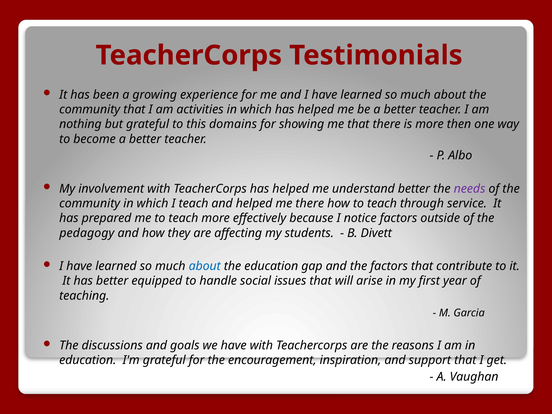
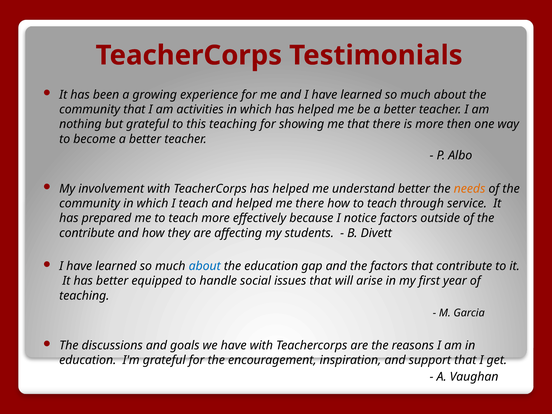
this domains: domains -> teaching
needs colour: purple -> orange
pedagogy at (87, 233): pedagogy -> contribute
